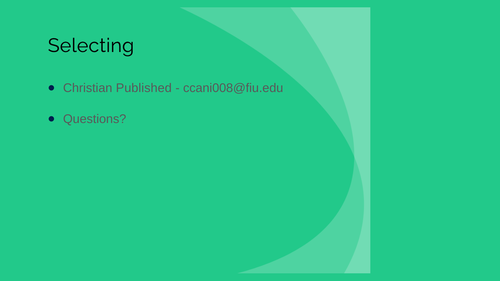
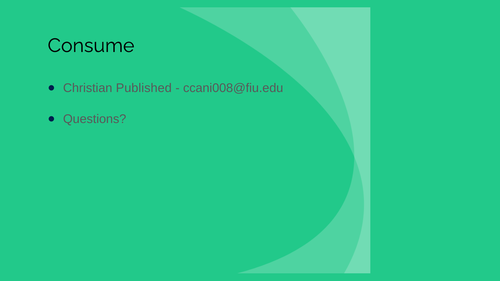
Selecting: Selecting -> Consume
